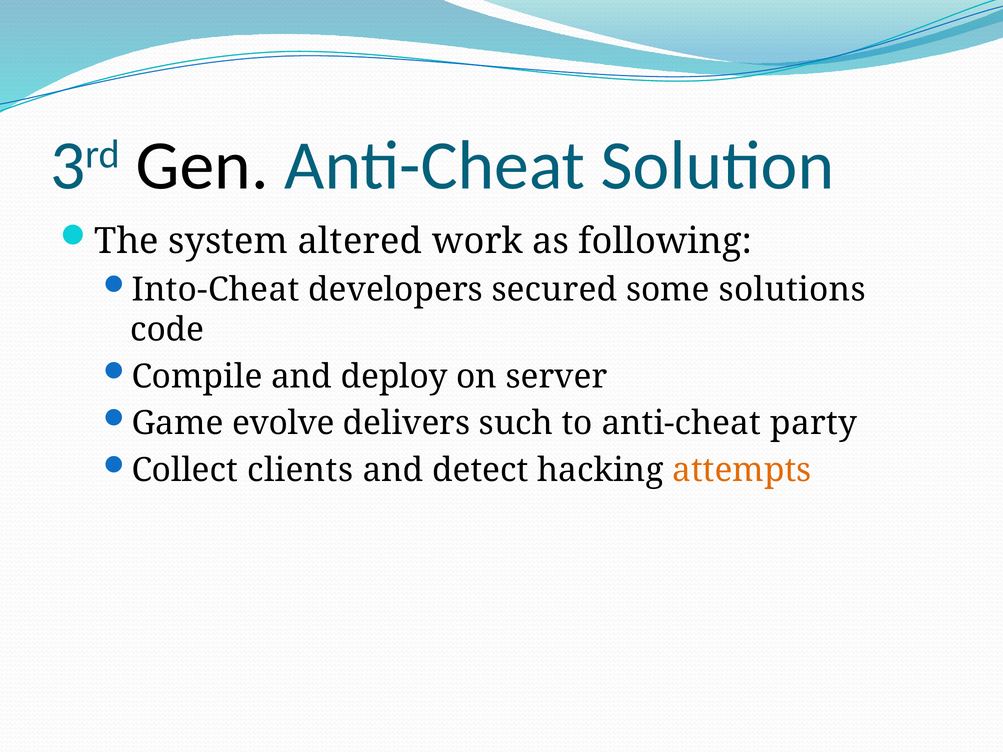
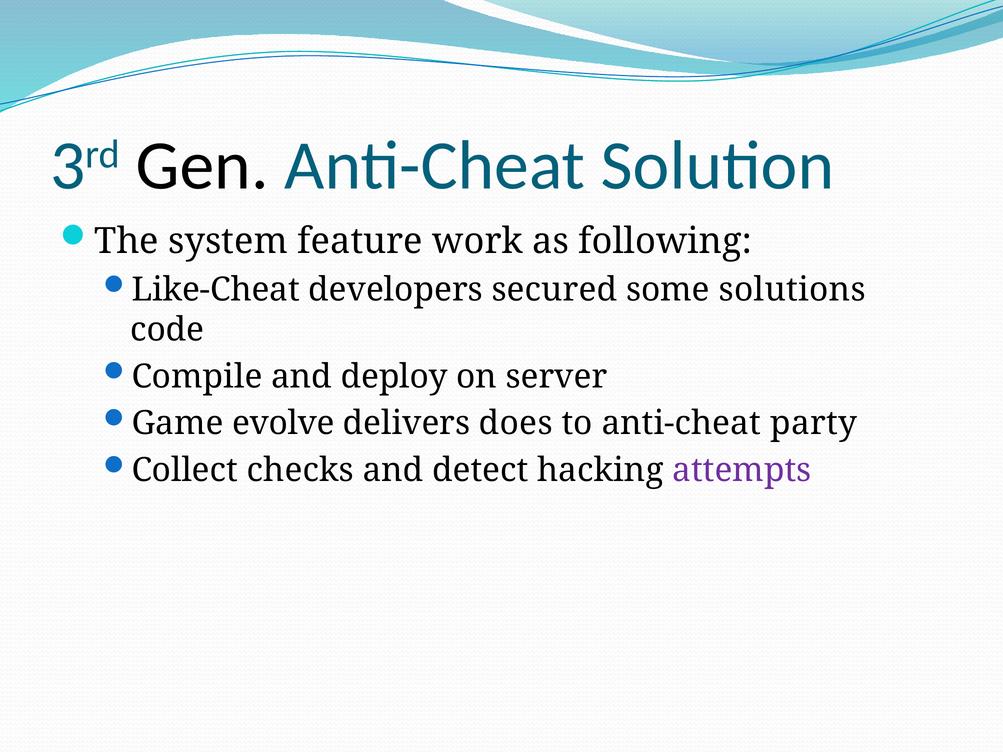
altered: altered -> feature
Into-Cheat: Into-Cheat -> Like-Cheat
such: such -> does
clients: clients -> checks
attempts colour: orange -> purple
